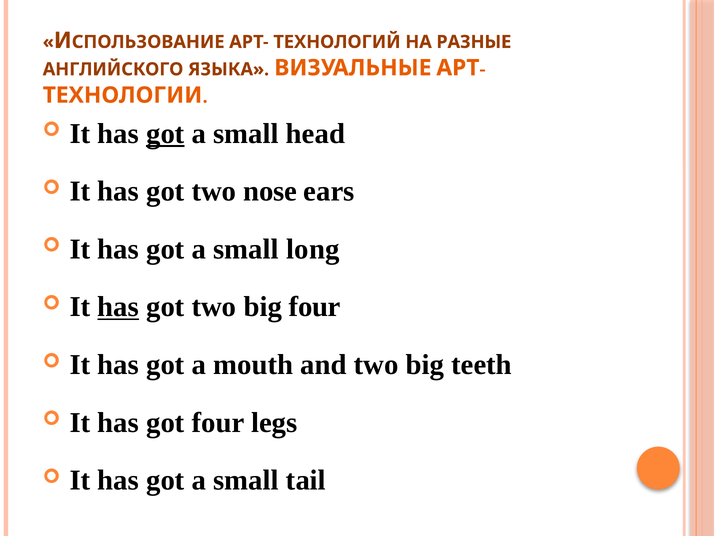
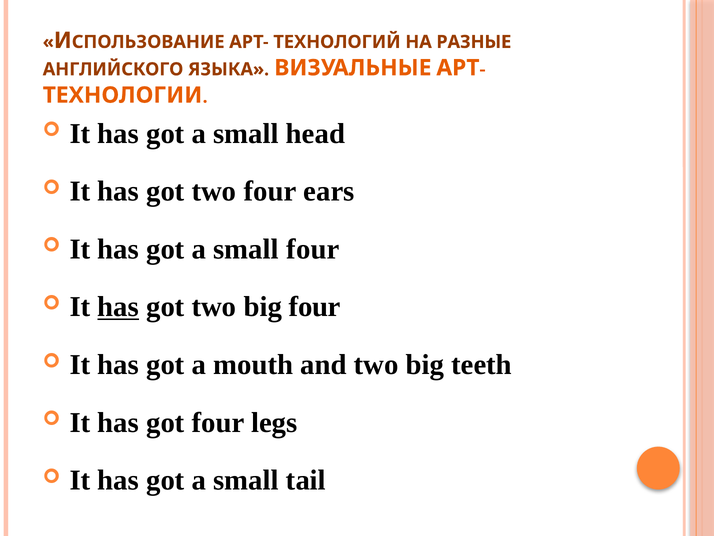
got at (165, 133) underline: present -> none
two nose: nose -> four
small long: long -> four
